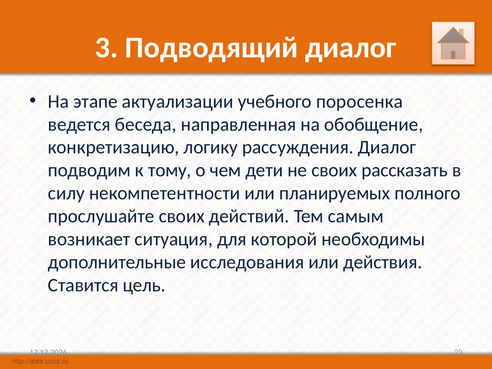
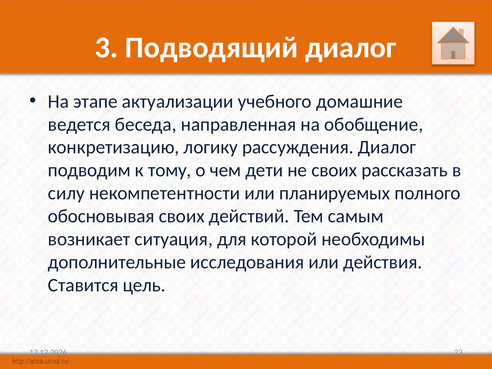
поросенка: поросенка -> домашние
прослушайте: прослушайте -> обосновывая
